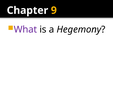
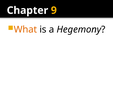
What colour: purple -> orange
